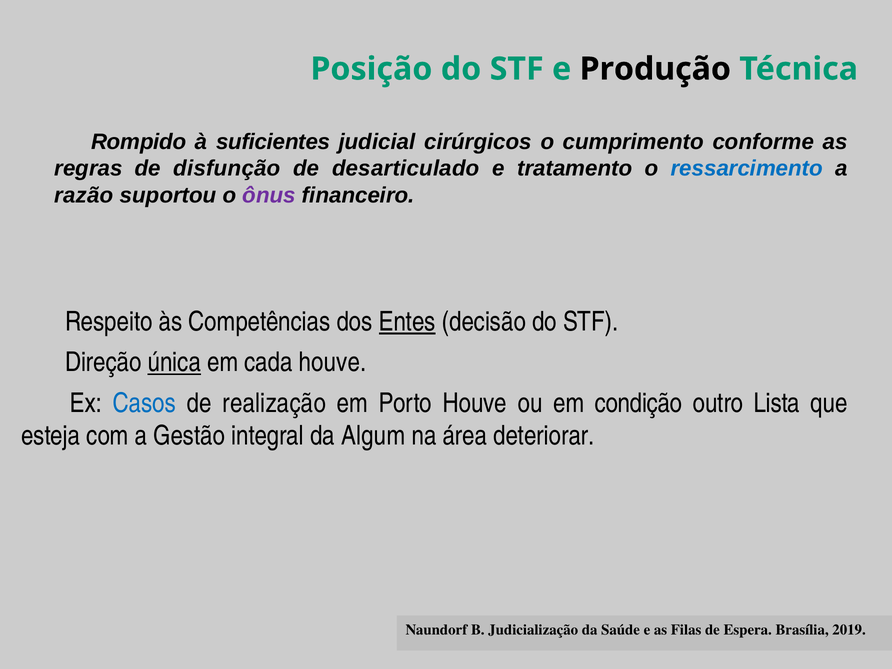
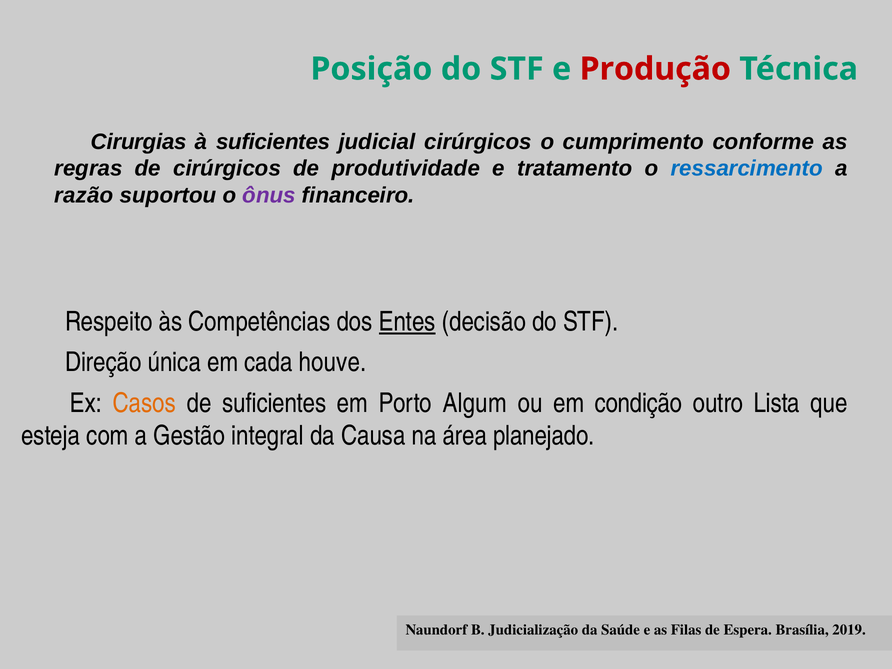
Produção colour: black -> red
Rompido: Rompido -> Cirurgias
de disfunção: disfunção -> cirúrgicos
desarticulado: desarticulado -> produtividade
única underline: present -> none
Casos colour: blue -> orange
de realização: realização -> suficientes
Porto Houve: Houve -> Algum
Algum: Algum -> Causa
deteriorar: deteriorar -> planejado
